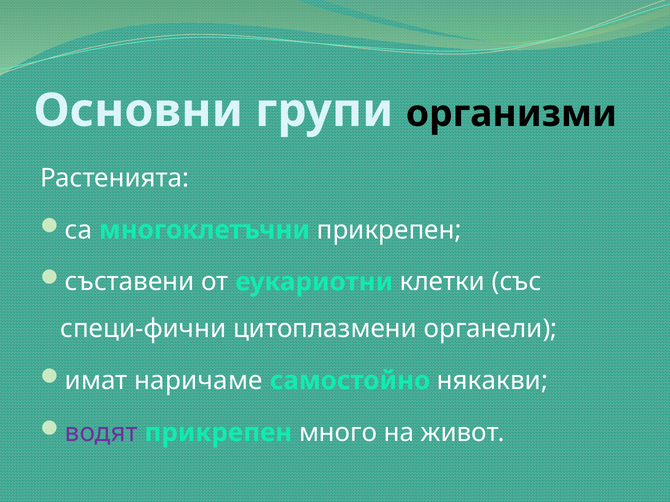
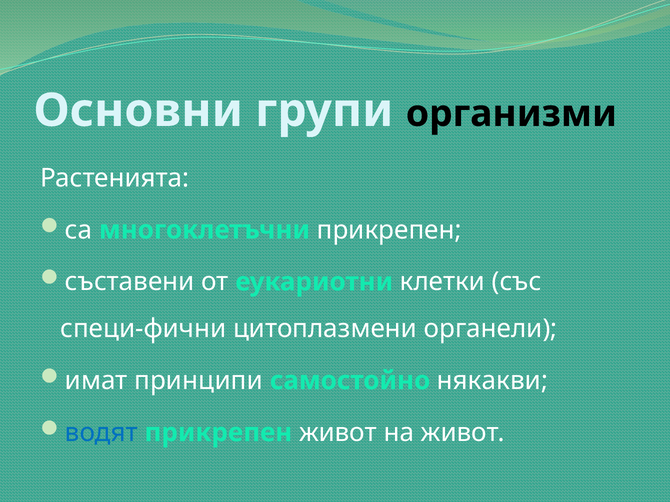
наричаме: наричаме -> принципи
водят colour: purple -> blue
прикрепен много: много -> живот
